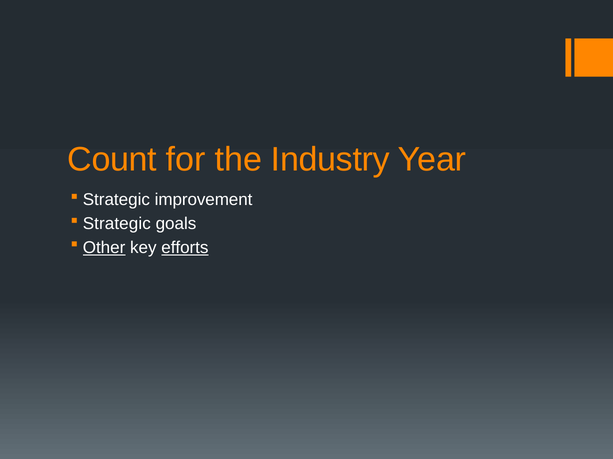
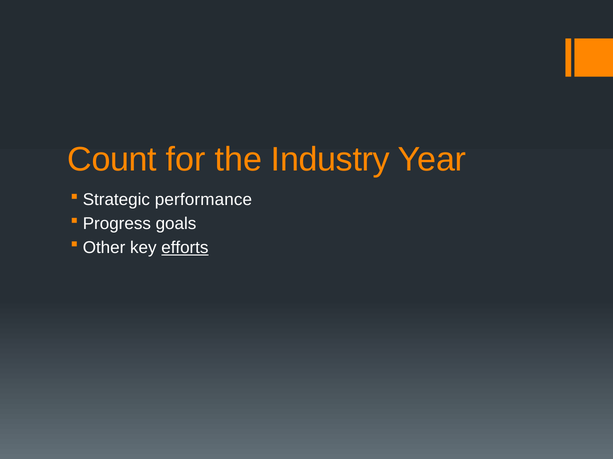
improvement: improvement -> performance
Strategic at (117, 224): Strategic -> Progress
Other underline: present -> none
